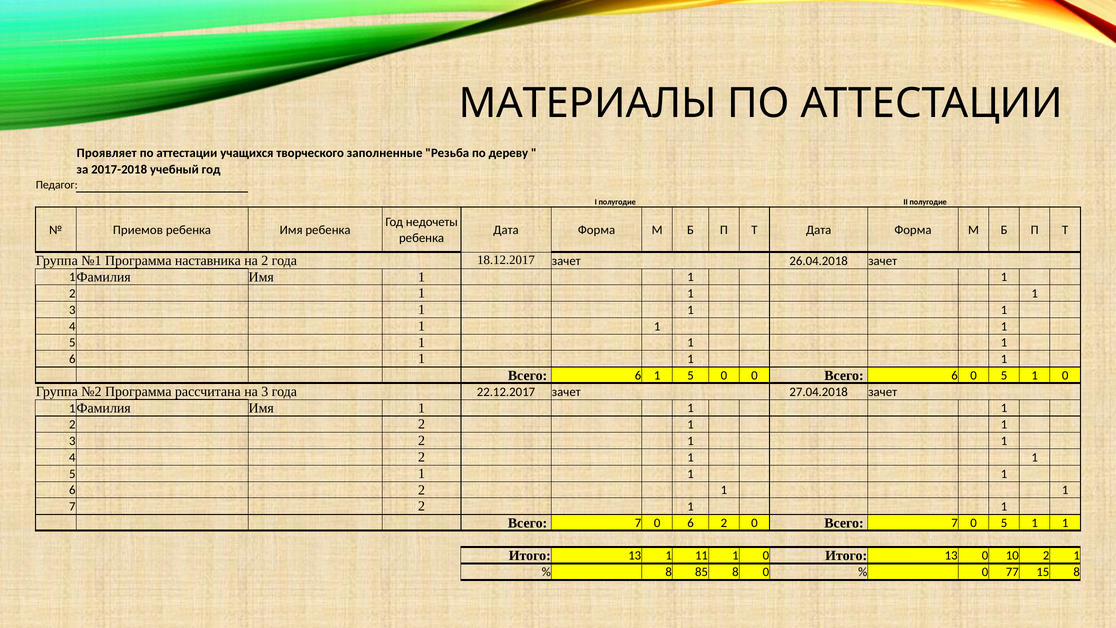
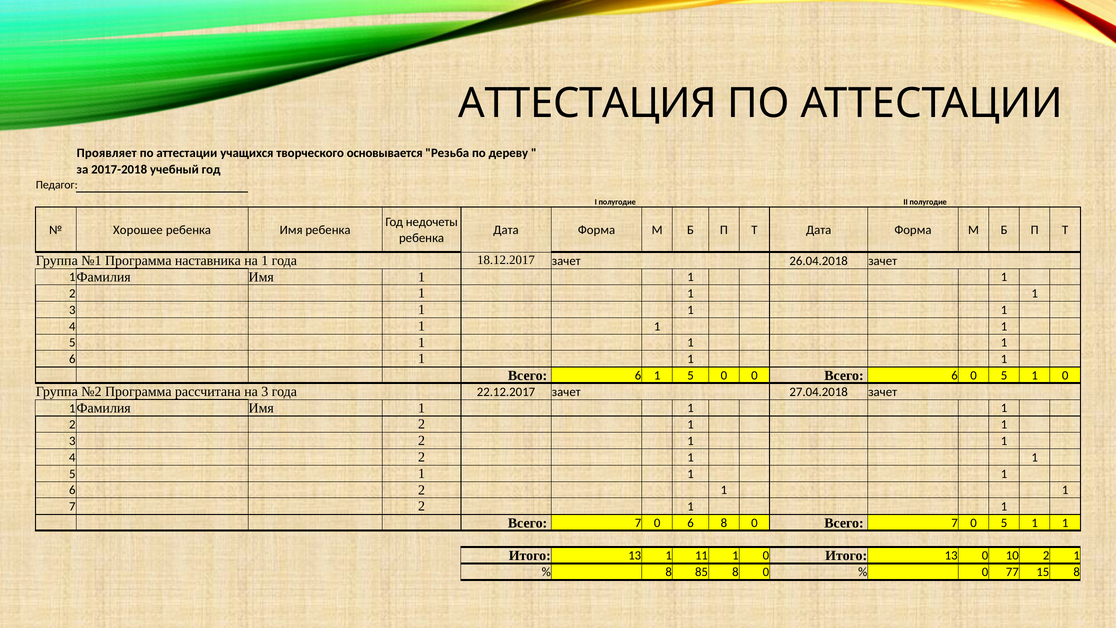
МАТЕРИАЛЫ: МАТЕРИАЛЫ -> АТТЕСТАЦИЯ
заполненные: заполненные -> основывается
Приемов: Приемов -> Хорошее
на 2: 2 -> 1
0 6 2: 2 -> 8
